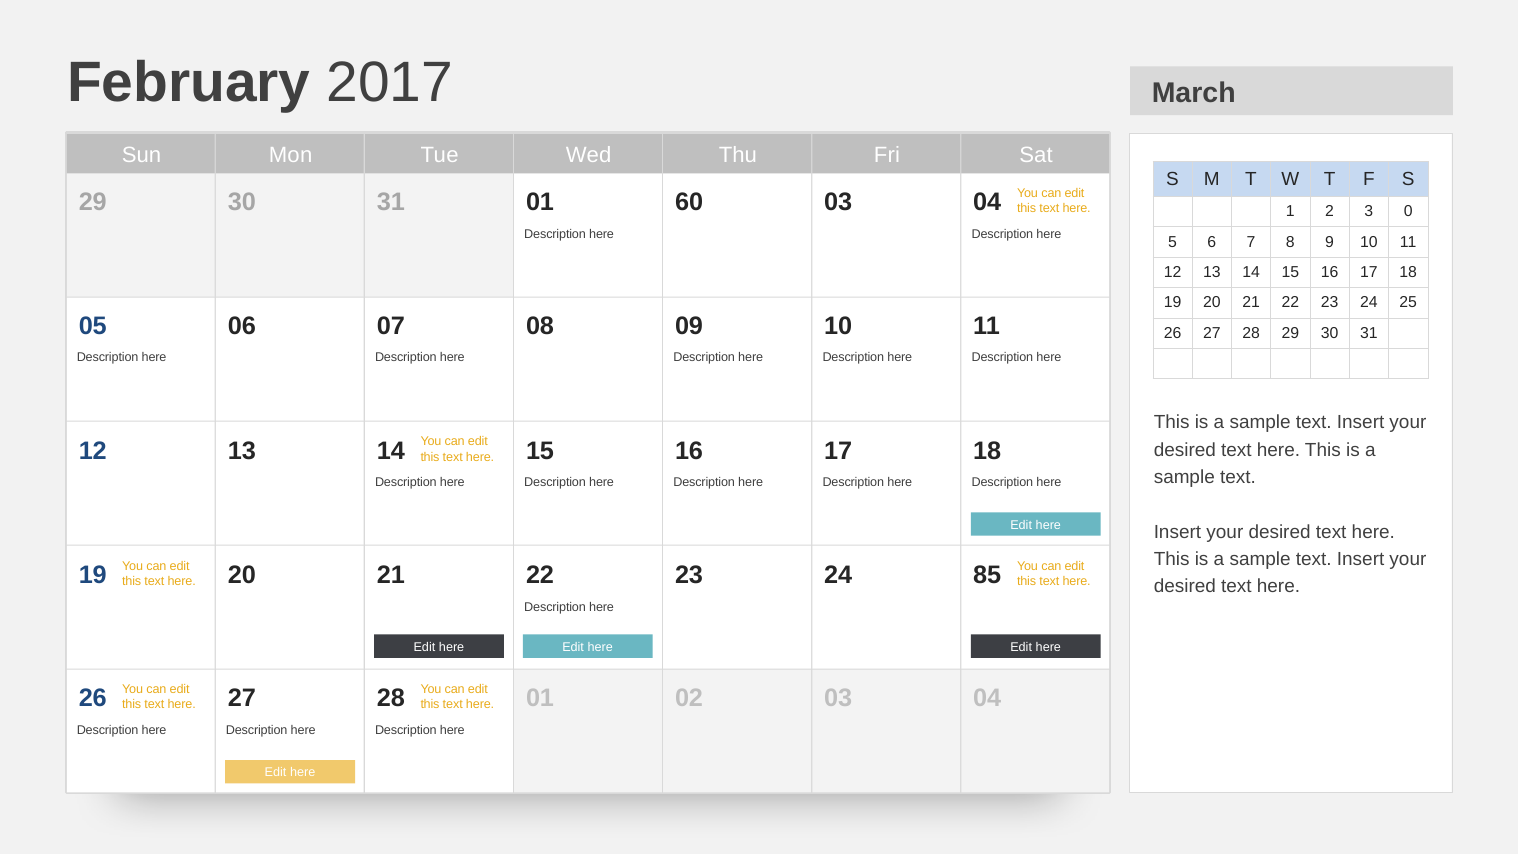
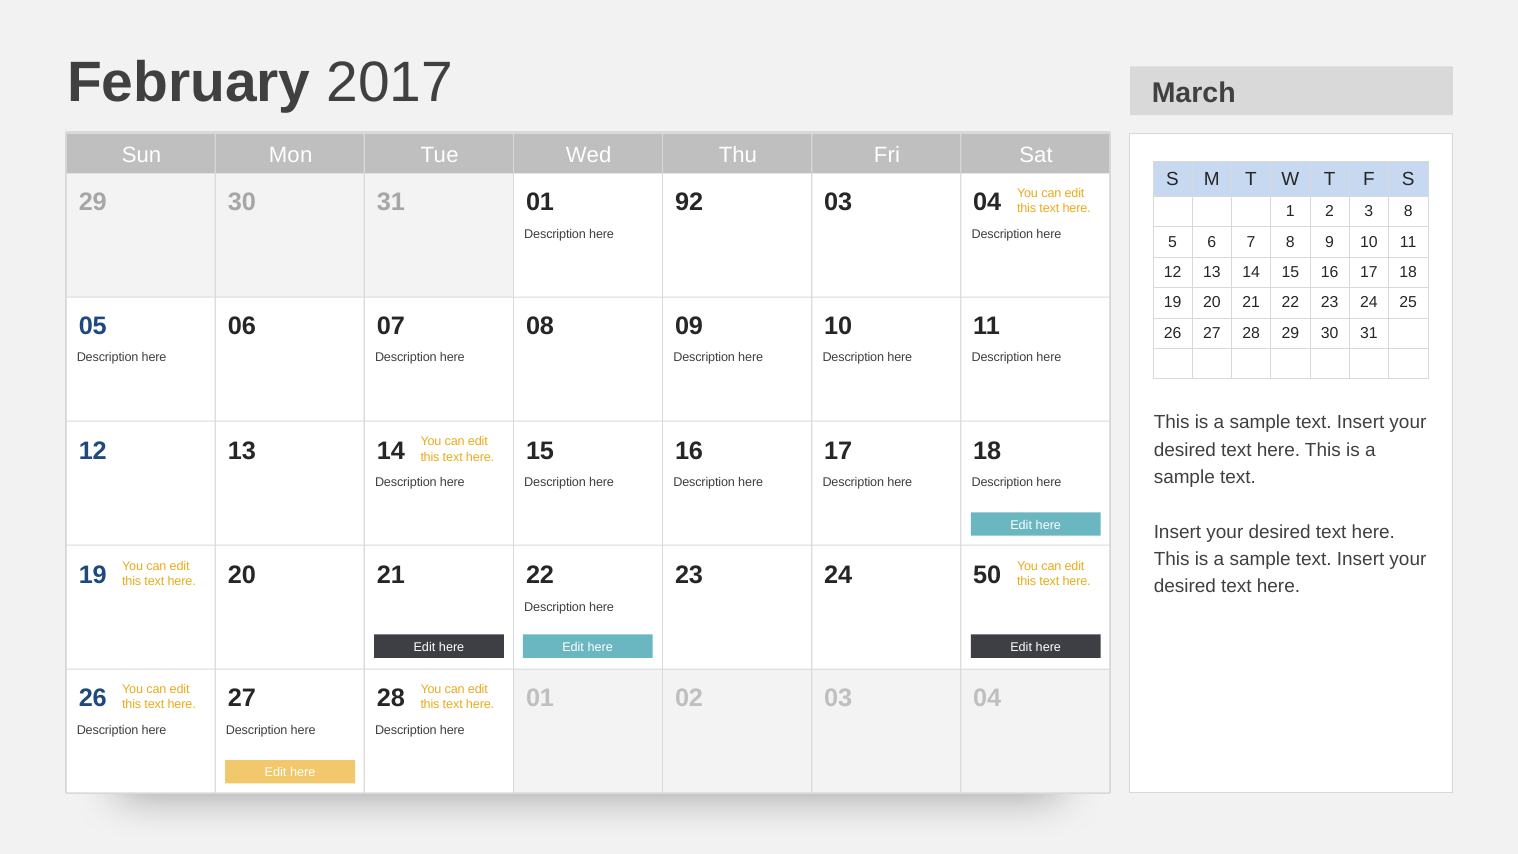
60: 60 -> 92
3 0: 0 -> 8
85: 85 -> 50
